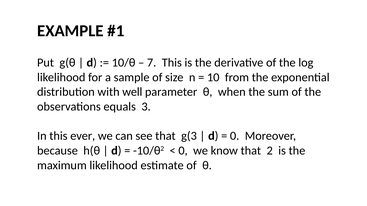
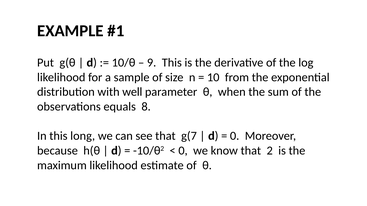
7: 7 -> 9
3: 3 -> 8
ever: ever -> long
g(3: g(3 -> g(7
